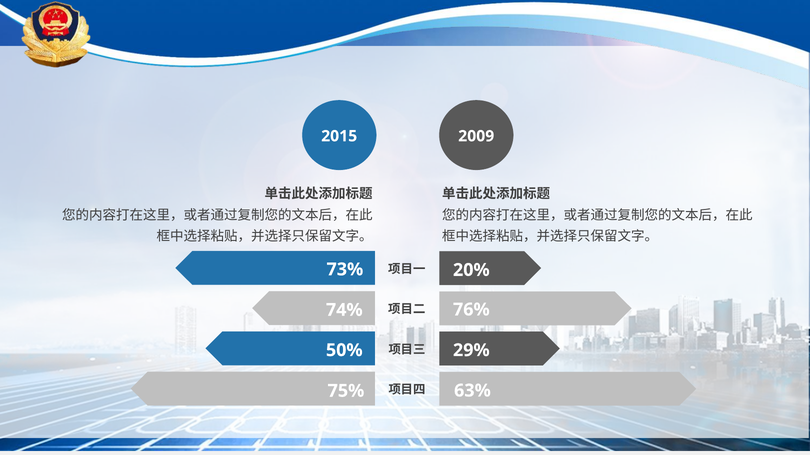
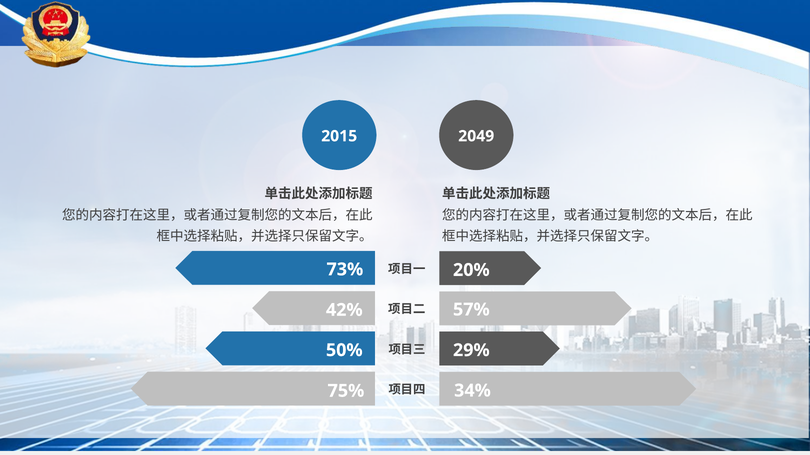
2009: 2009 -> 2049
76%: 76% -> 57%
74%: 74% -> 42%
63%: 63% -> 34%
